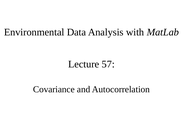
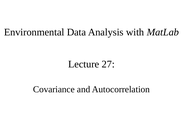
57: 57 -> 27
